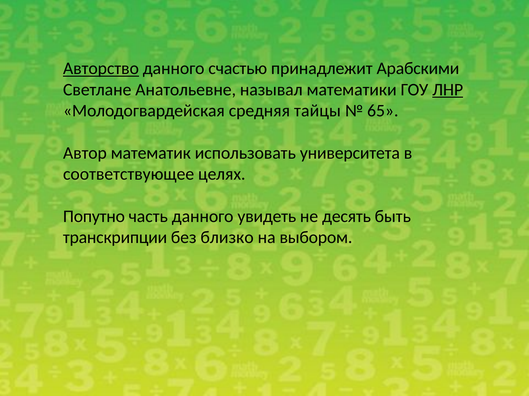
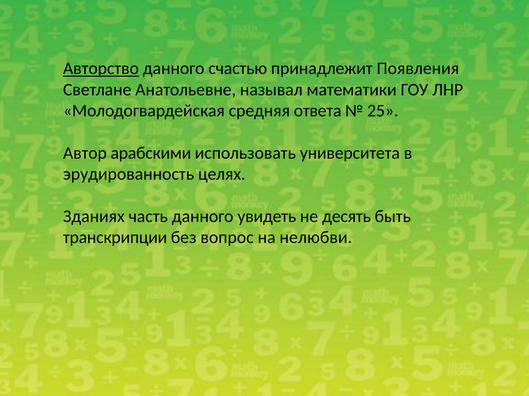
Арабскими: Арабскими -> Появления
ЛНР underline: present -> none
тайцы: тайцы -> ответа
65: 65 -> 25
математик: математик -> арабскими
соответствующее: соответствующее -> эрудированность
Попутно: Попутно -> Зданиях
близко: близко -> вопрос
выбором: выбором -> нелюбви
